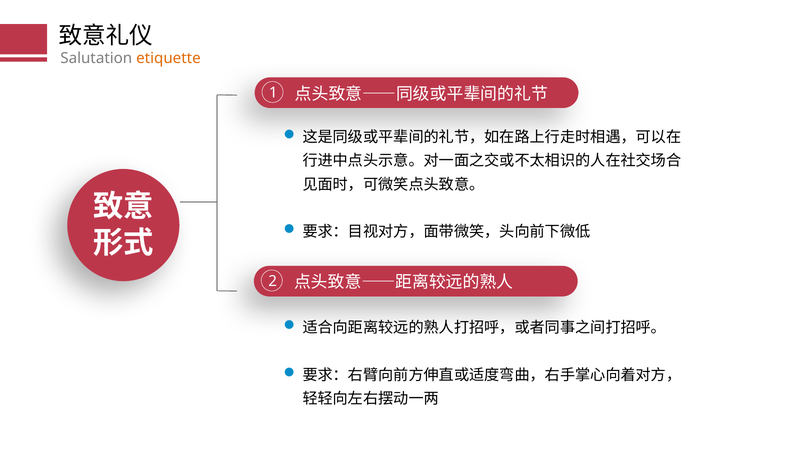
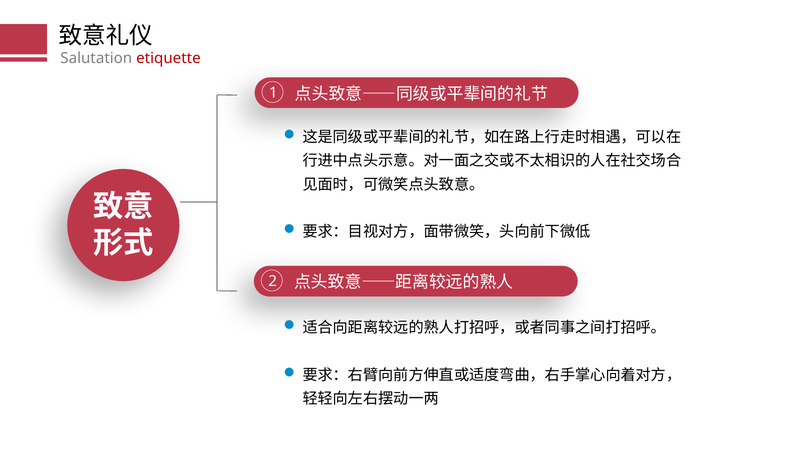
etiquette colour: orange -> red
